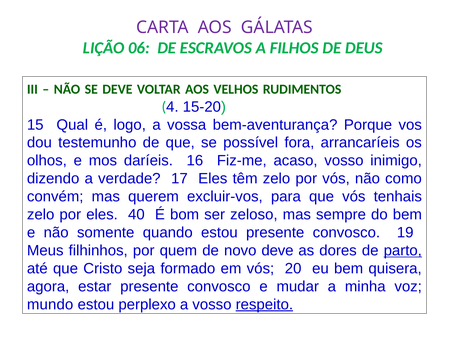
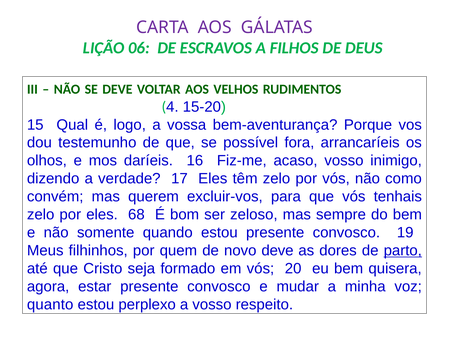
40: 40 -> 68
mundo: mundo -> quanto
respeito underline: present -> none
